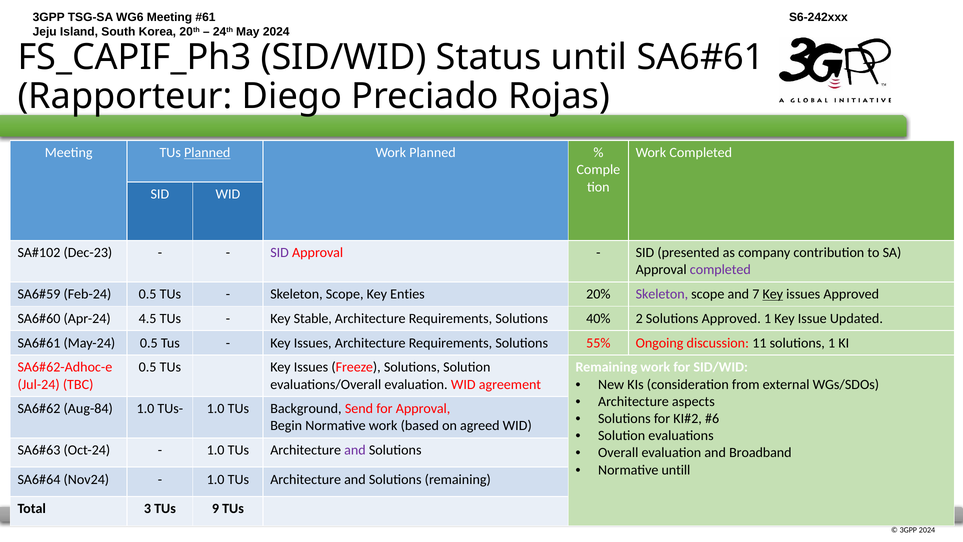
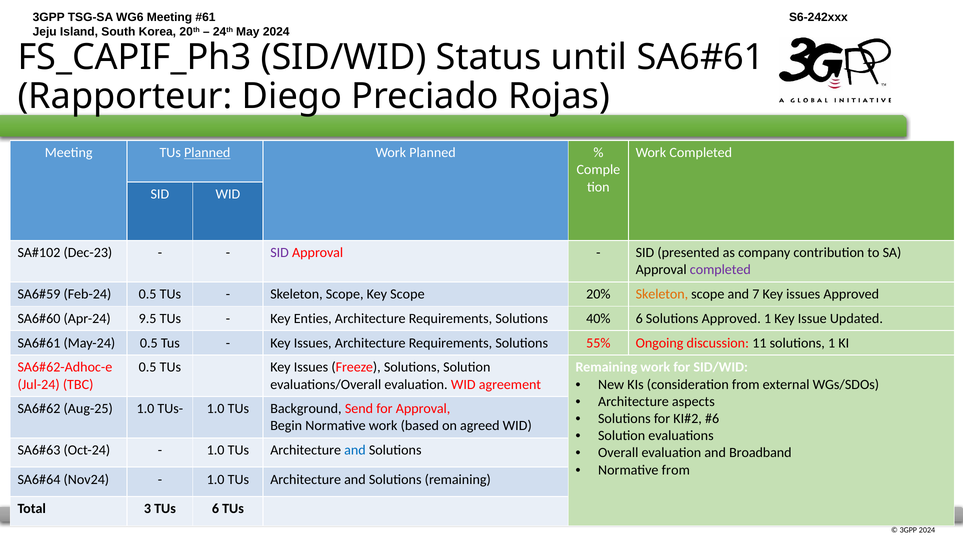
Key Enties: Enties -> Scope
Skeleton at (662, 294) colour: purple -> orange
Key at (773, 294) underline: present -> none
4.5: 4.5 -> 9.5
Stable: Stable -> Enties
40% 2: 2 -> 6
Aug-84: Aug-84 -> Aug-25
and at (355, 450) colour: purple -> blue
Normative untill: untill -> from
TUs 9: 9 -> 6
